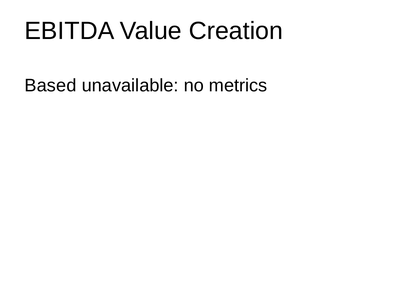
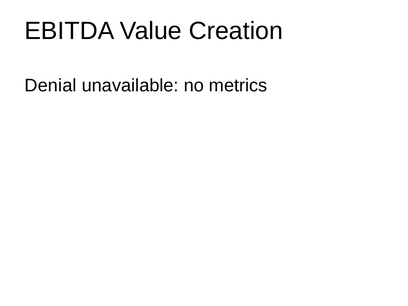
Based: Based -> Denial
